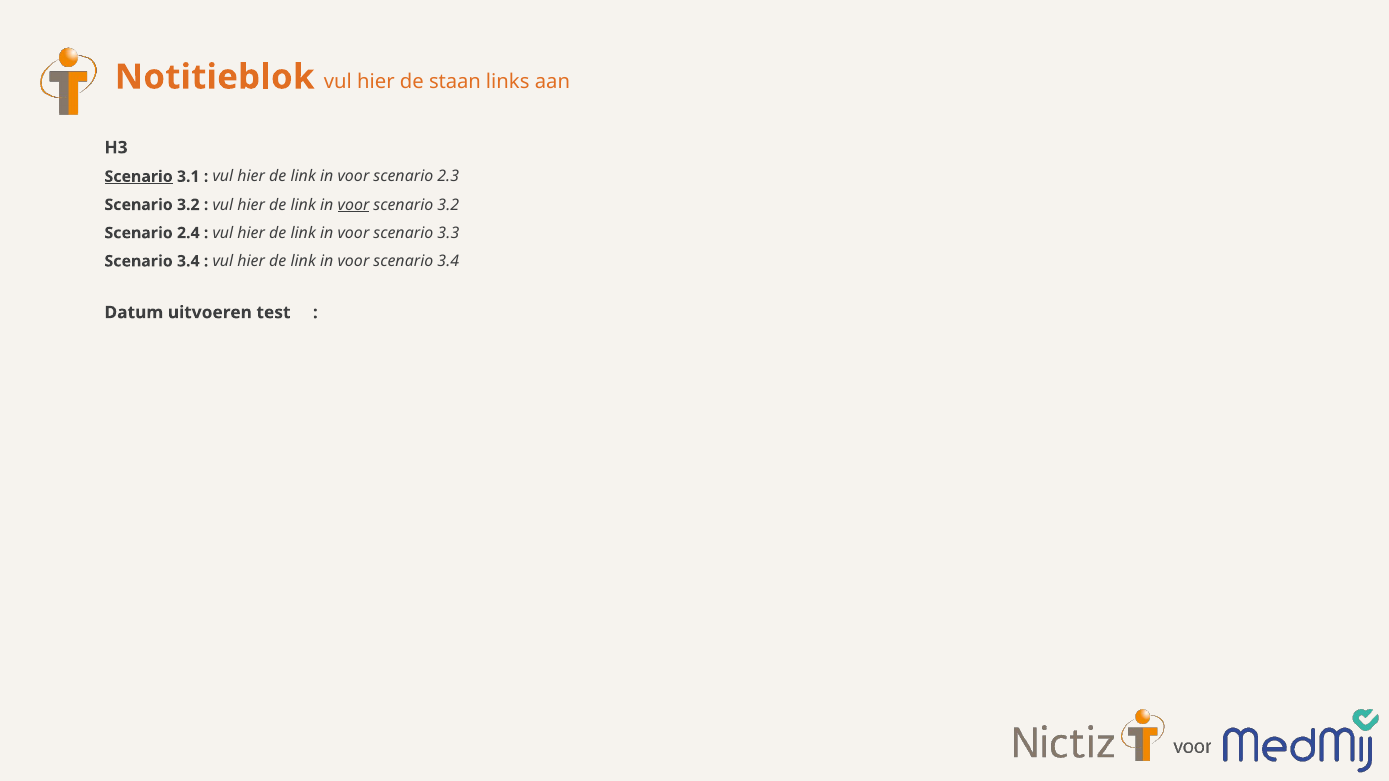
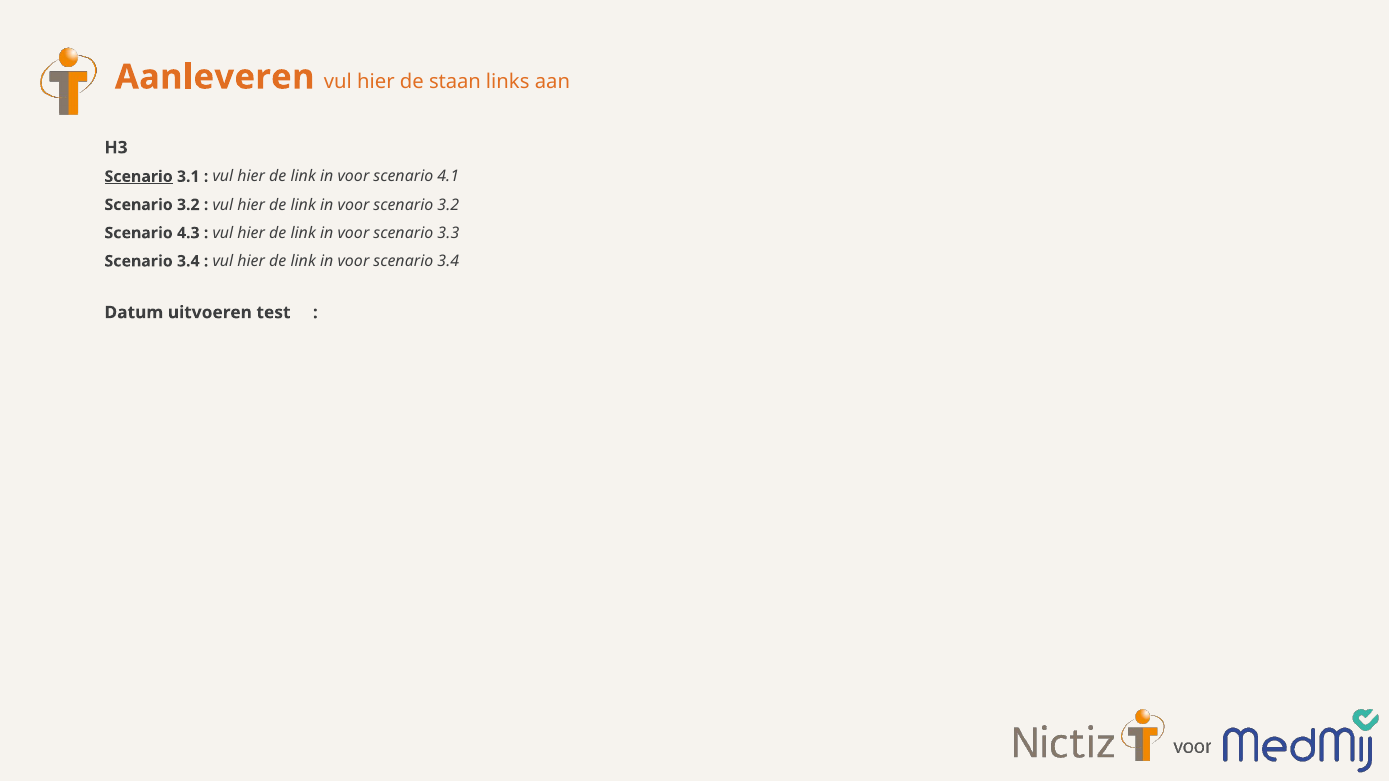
Notitieblok: Notitieblok -> Aanleveren
2.3: 2.3 -> 4.1
voor at (353, 205) underline: present -> none
2.4: 2.4 -> 4.3
